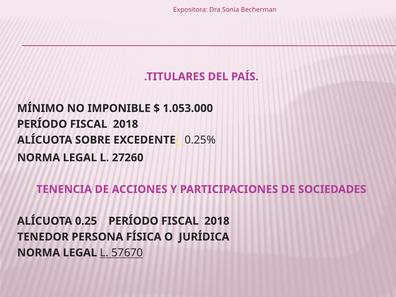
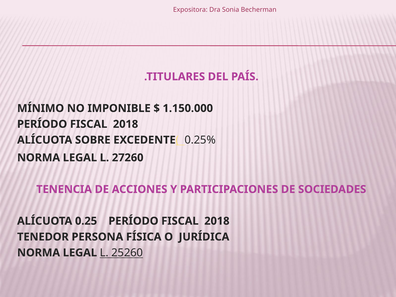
1.053.000: 1.053.000 -> 1.150.000
57670: 57670 -> 25260
